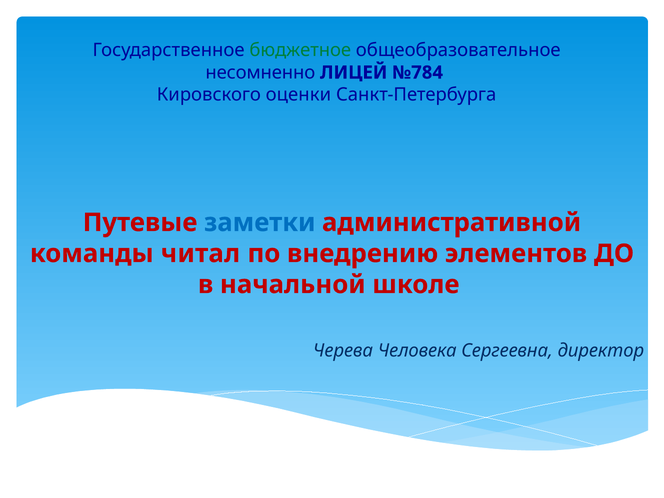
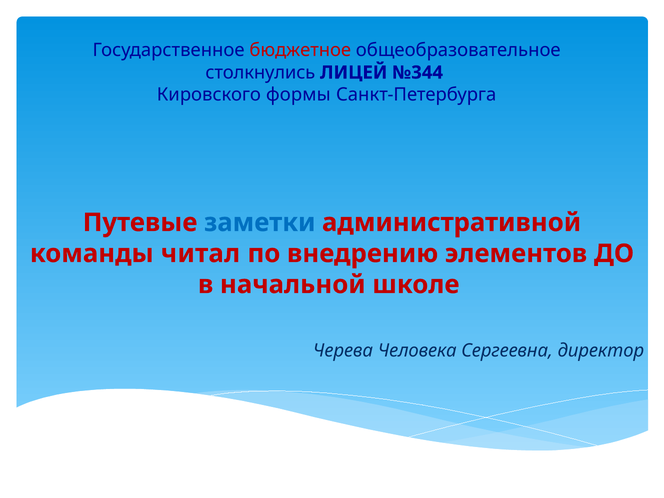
бюджетное colour: green -> red
несомненно: несомненно -> столкнулись
№784: №784 -> №344
оценки: оценки -> формы
